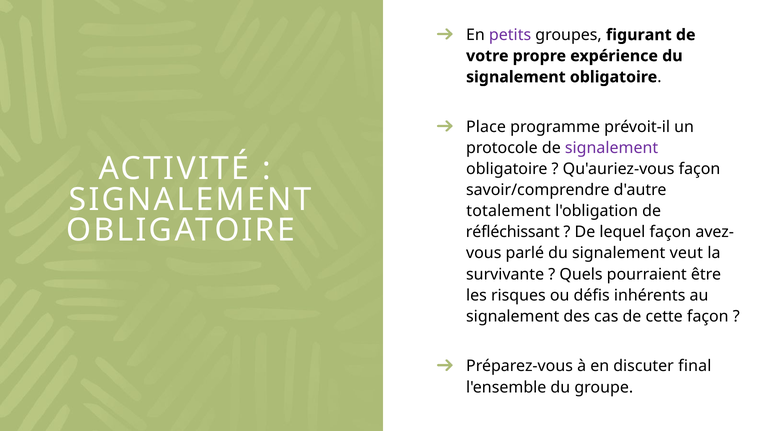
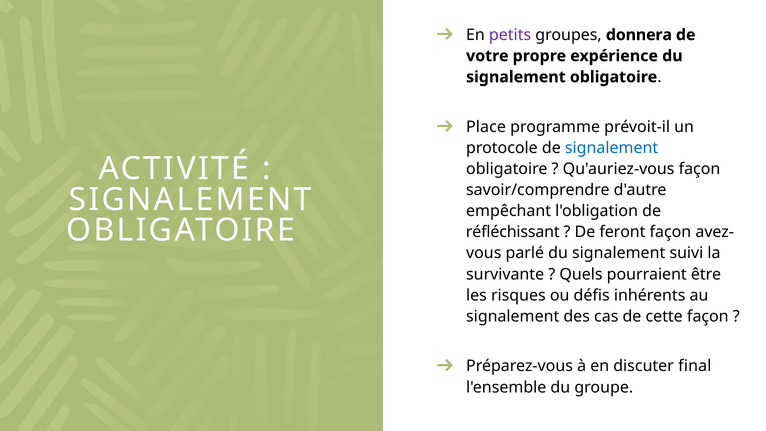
figurant: figurant -> donnera
signalement at (612, 148) colour: purple -> blue
totalement: totalement -> empêchant
lequel: lequel -> feront
veut: veut -> suivi
